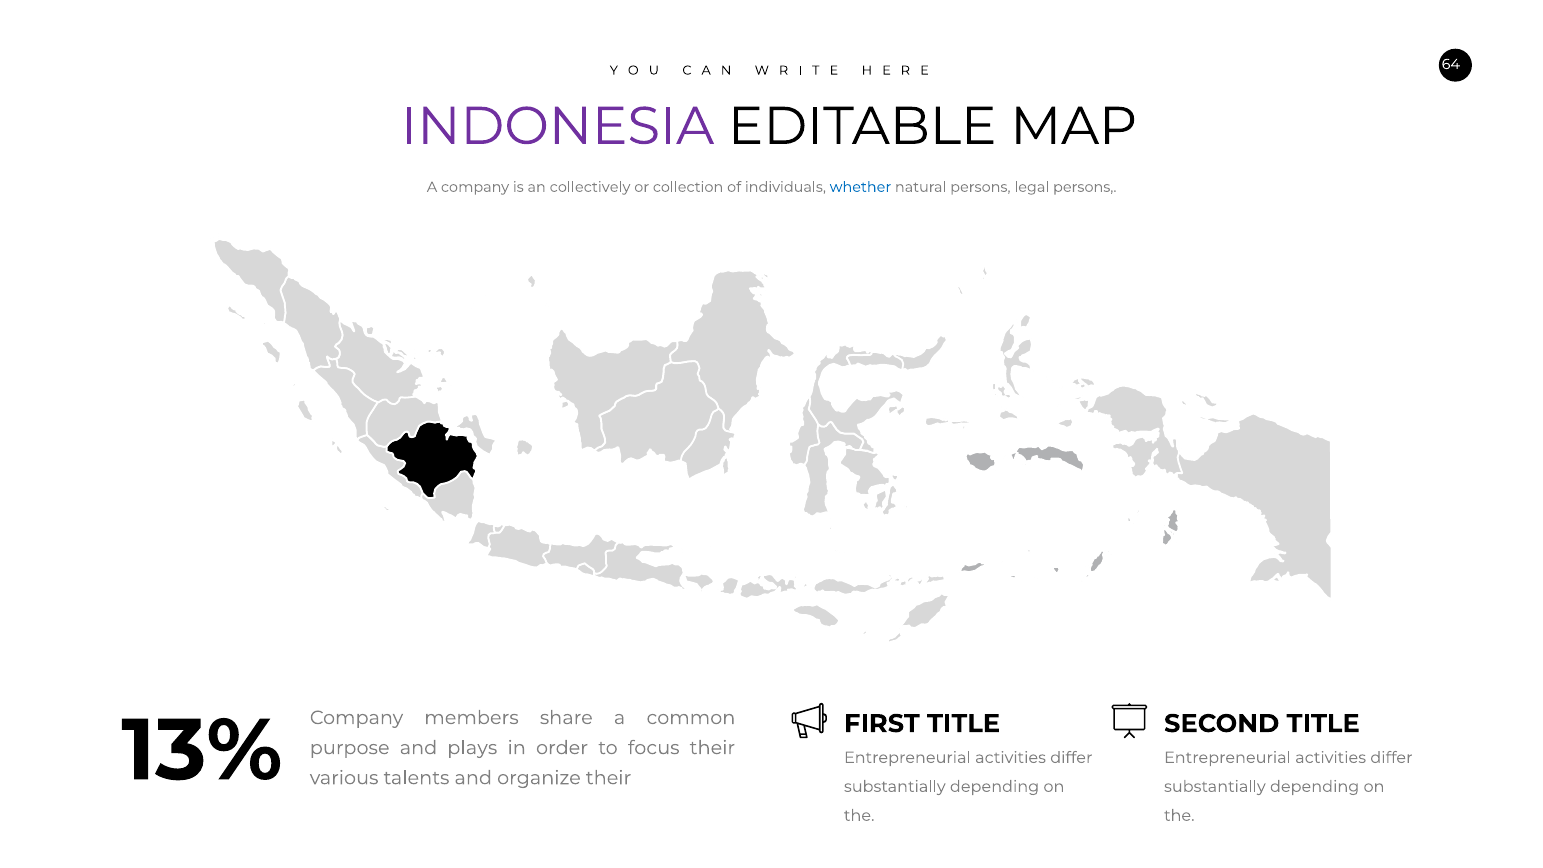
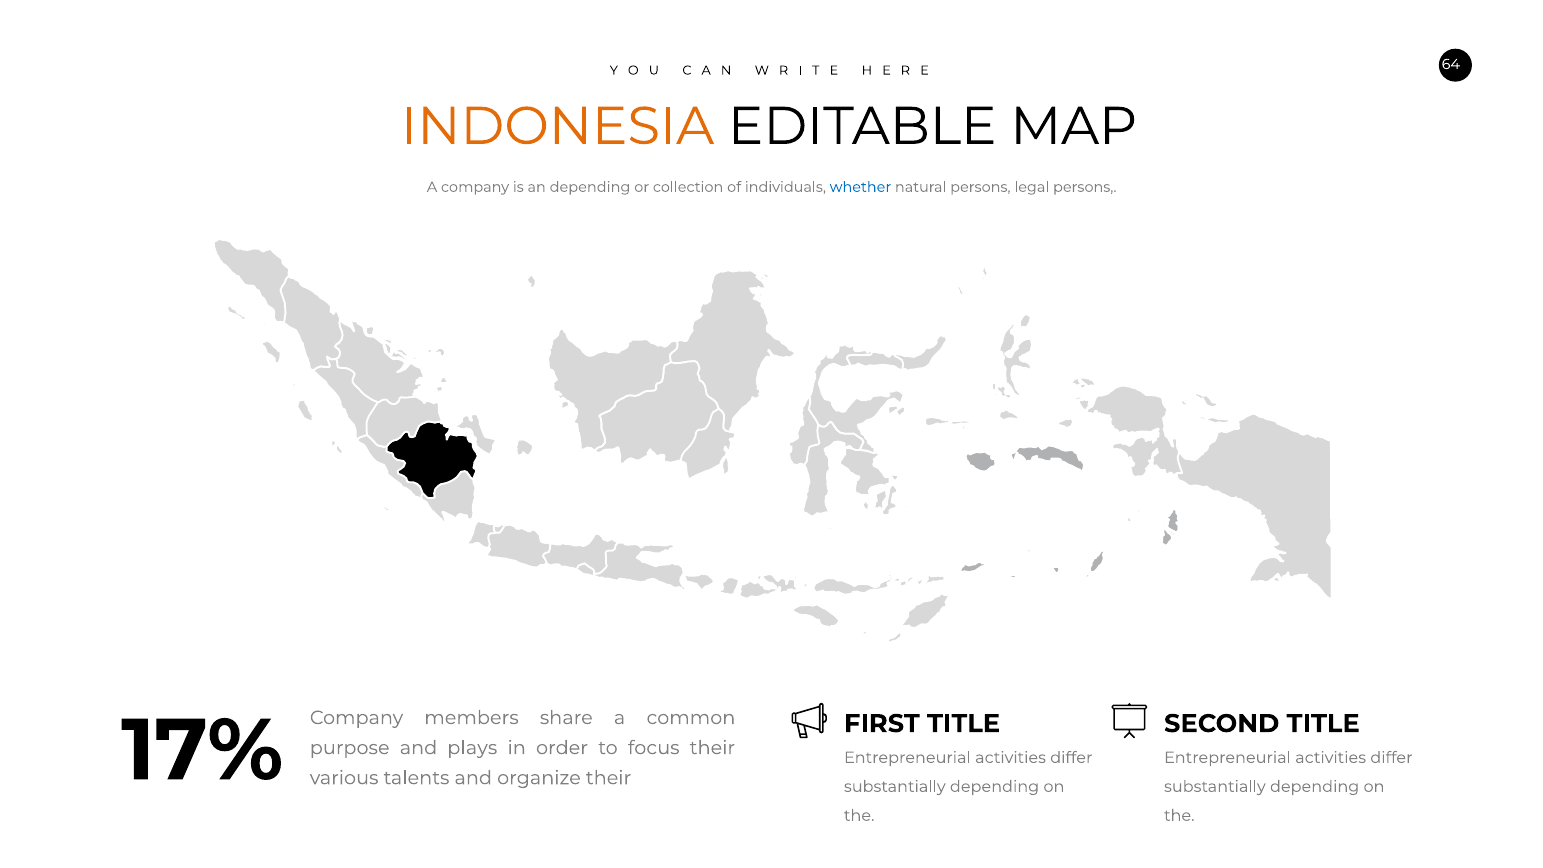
INDONESIA colour: purple -> orange
an collectively: collectively -> depending
13%: 13% -> 17%
